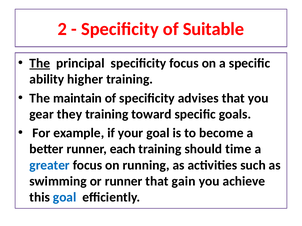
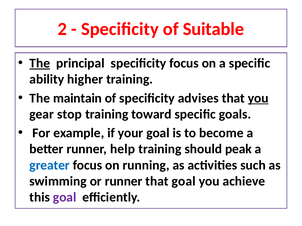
you at (258, 98) underline: none -> present
they: they -> stop
each: each -> help
time: time -> peak
that gain: gain -> goal
goal at (65, 198) colour: blue -> purple
